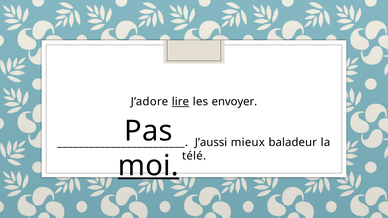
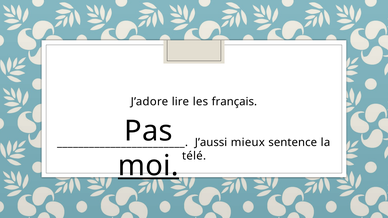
lire underline: present -> none
envoyer: envoyer -> français
baladeur: baladeur -> sentence
